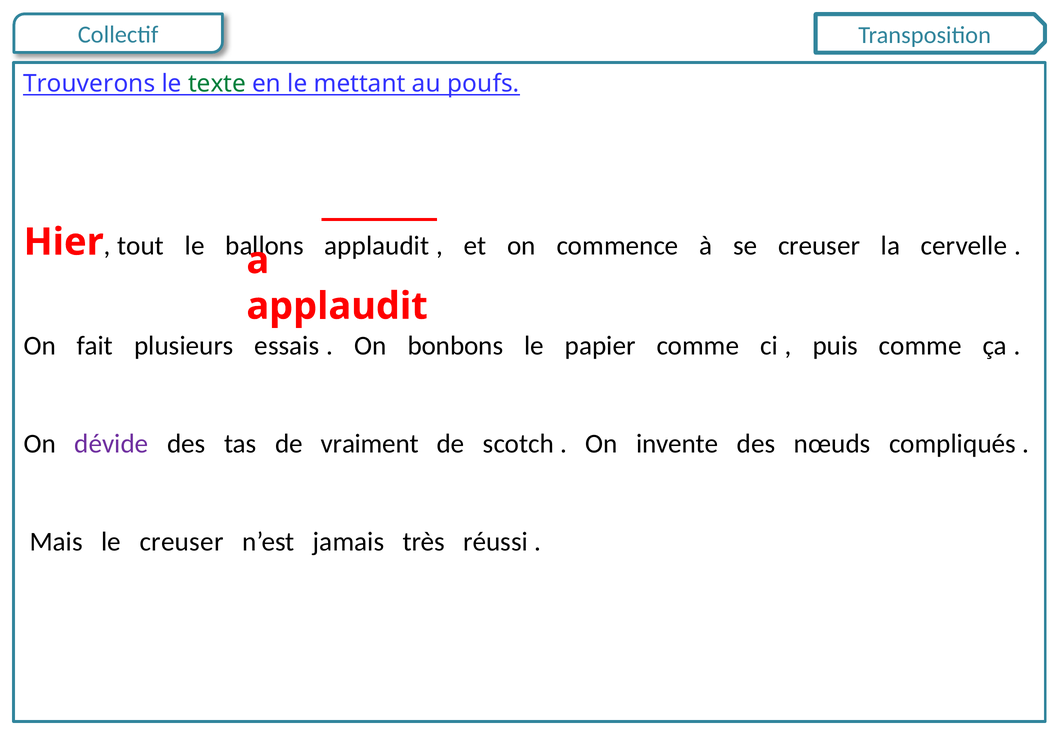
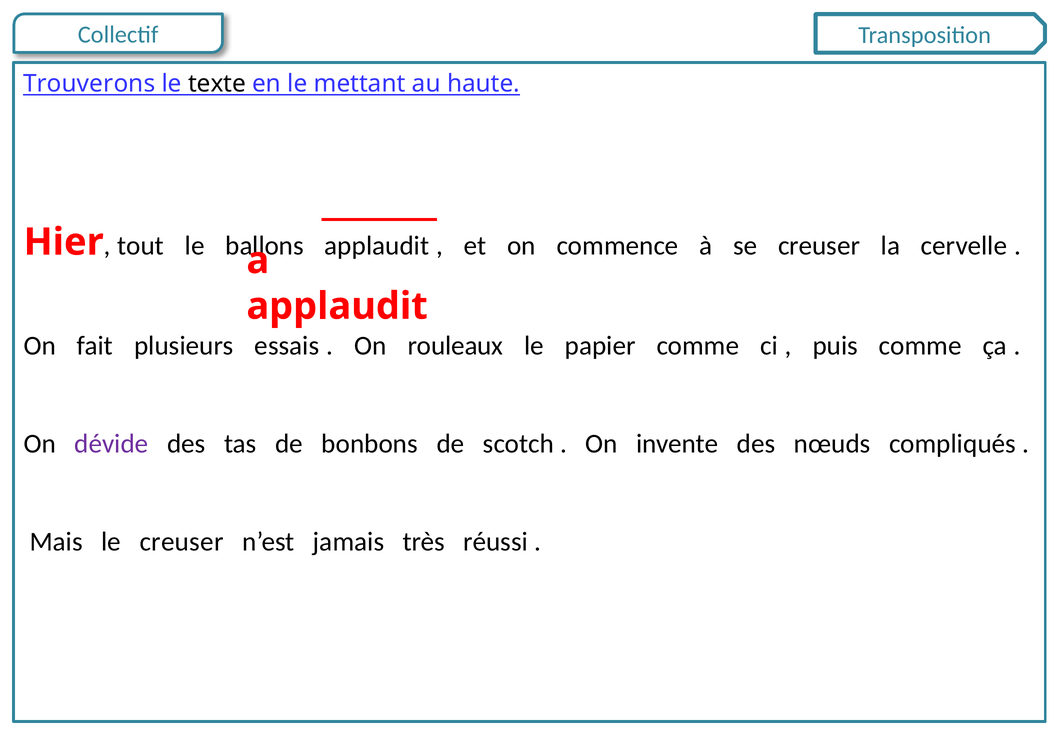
texte colour: green -> black
poufs: poufs -> haute
bonbons: bonbons -> rouleaux
vraiment: vraiment -> bonbons
